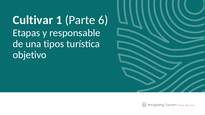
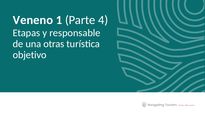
Cultivar: Cultivar -> Veneno
6: 6 -> 4
tipos: tipos -> otras
